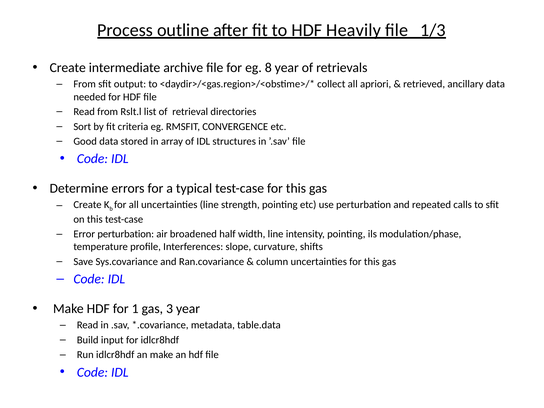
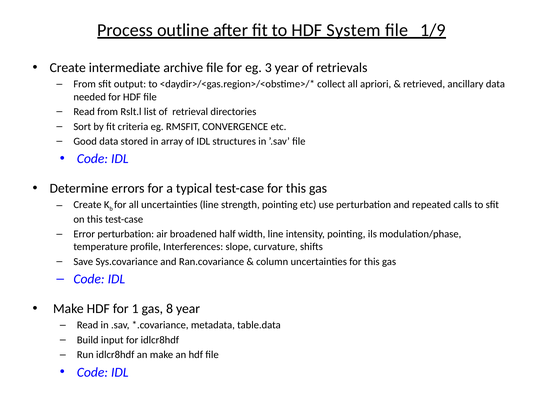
Heavily: Heavily -> System
1/3: 1/3 -> 1/9
8: 8 -> 3
3: 3 -> 8
